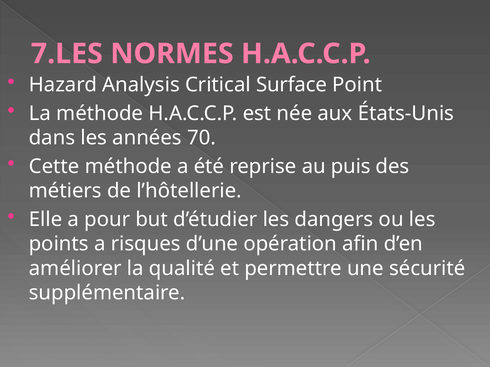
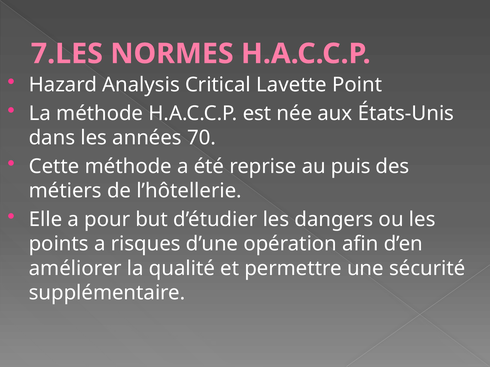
Surface: Surface -> Lavette
